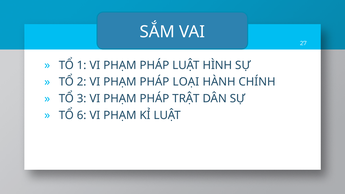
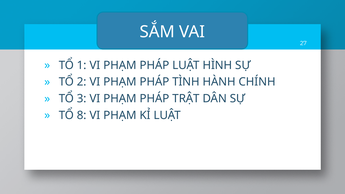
LOẠI: LOẠI -> TÌNH
6: 6 -> 8
